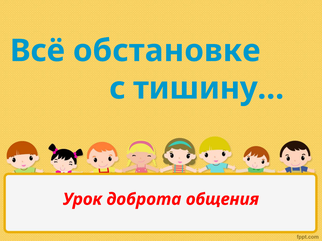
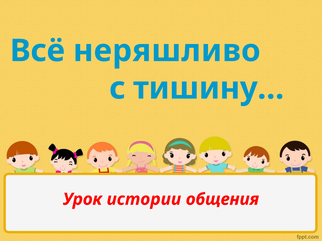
обстановке: обстановке -> неряшливо
доброта: доброта -> истории
